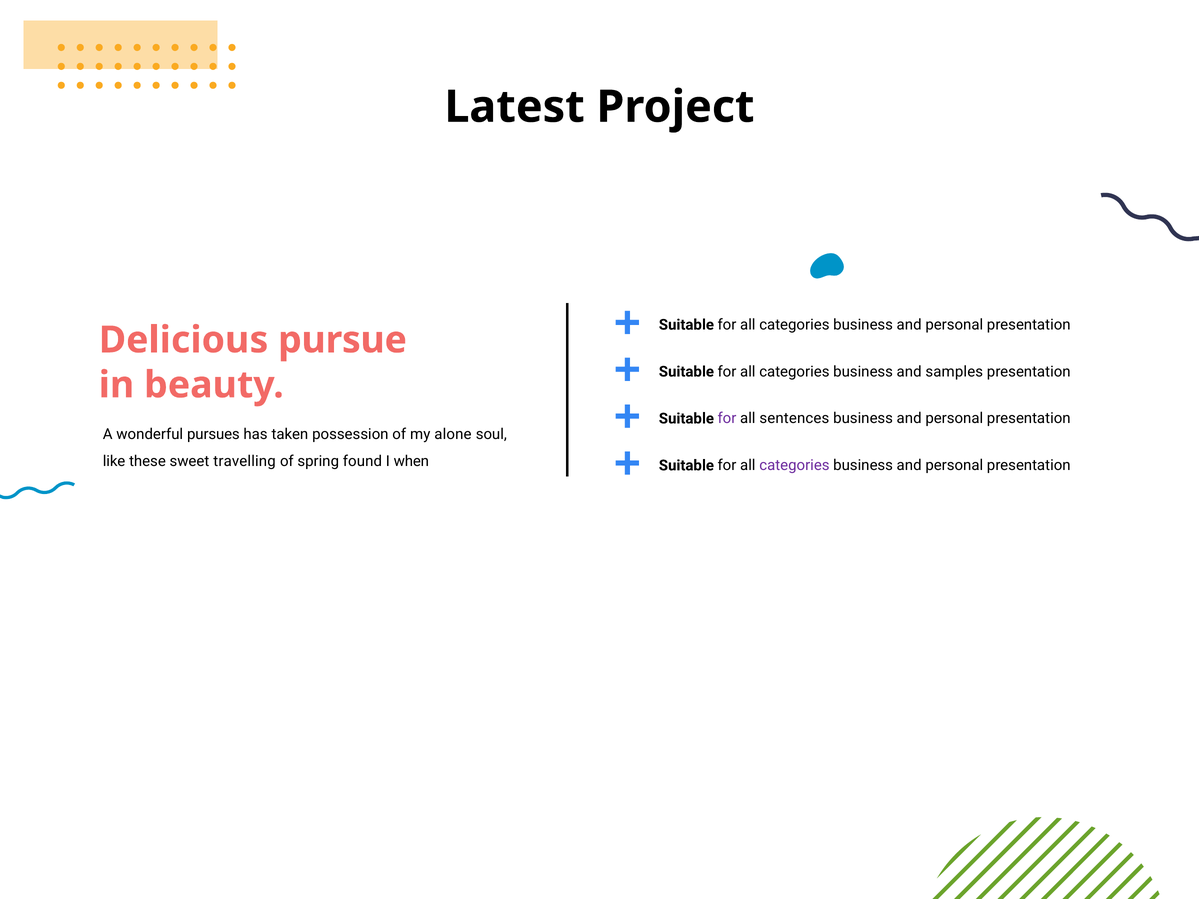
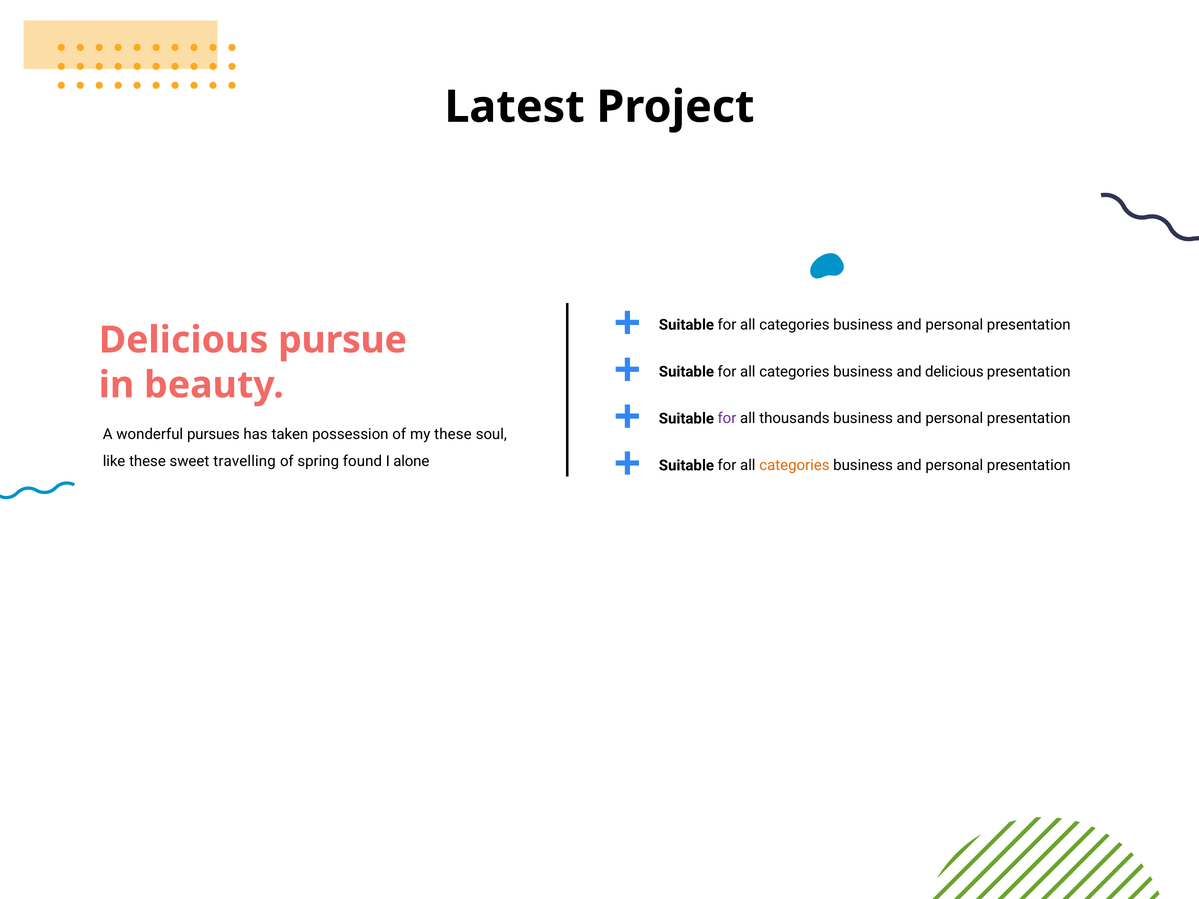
and samples: samples -> delicious
sentences: sentences -> thousands
my alone: alone -> these
when: when -> alone
categories at (794, 466) colour: purple -> orange
